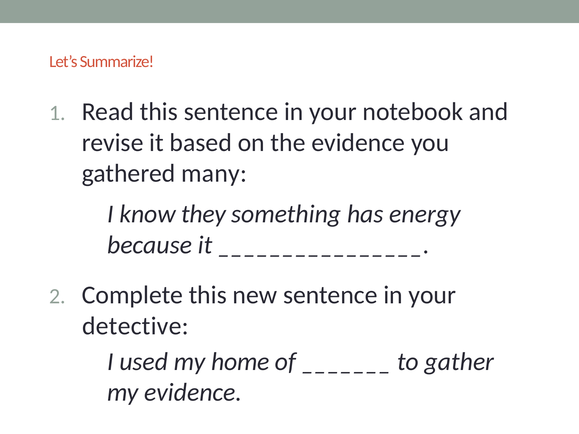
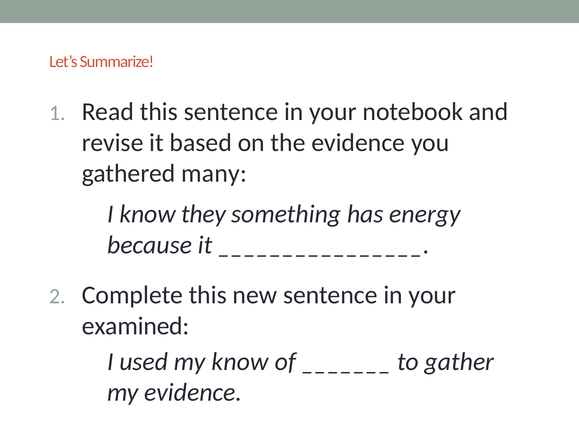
detective: detective -> examined
my home: home -> know
